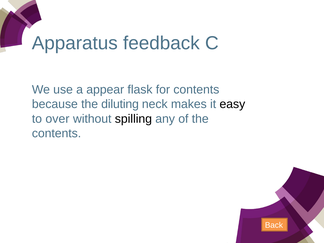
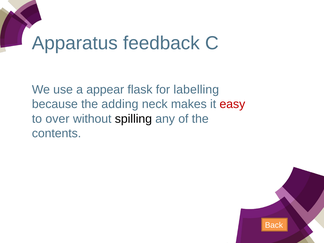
for contents: contents -> labelling
diluting: diluting -> adding
easy colour: black -> red
